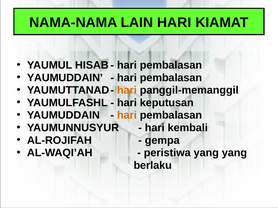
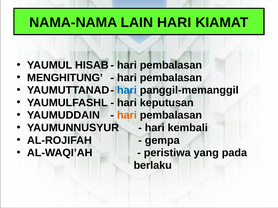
YAUMUDDAIN at (65, 78): YAUMUDDAIN -> MENGHITUNG
hari at (127, 90) colour: orange -> blue
yang yang: yang -> pada
